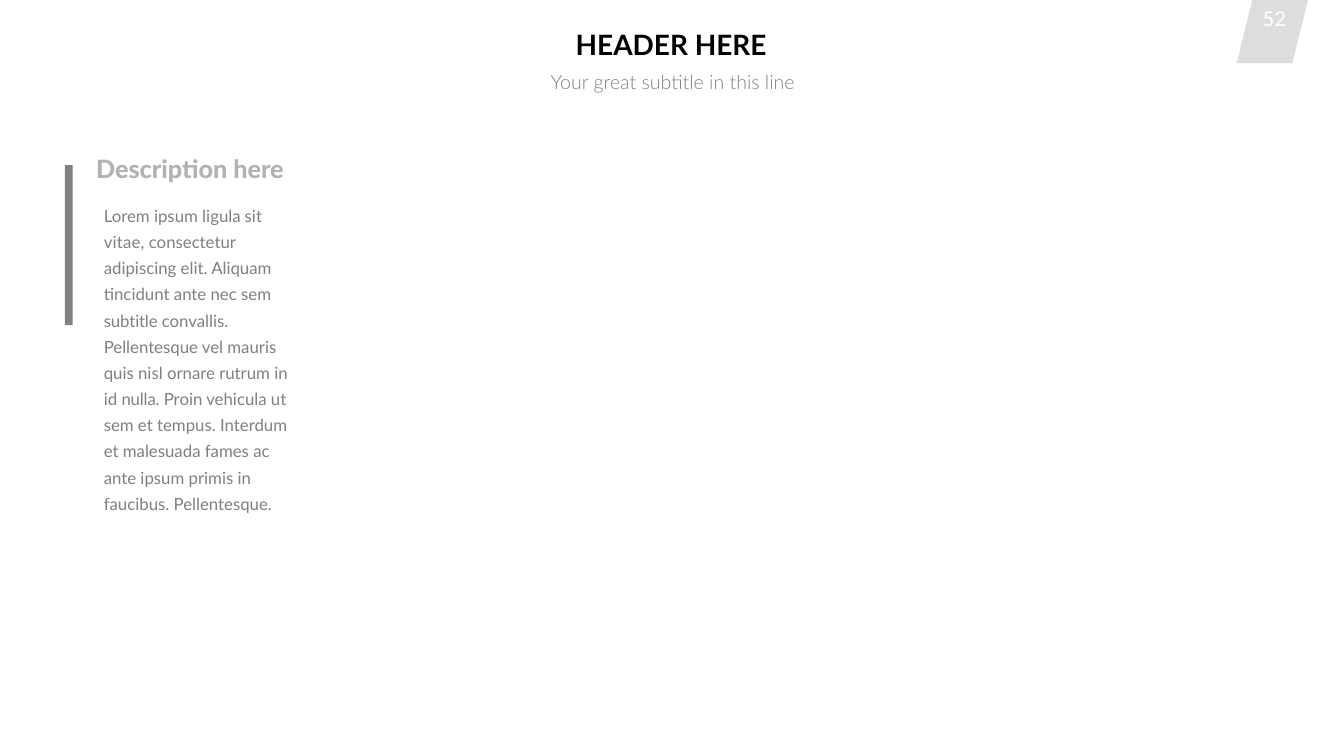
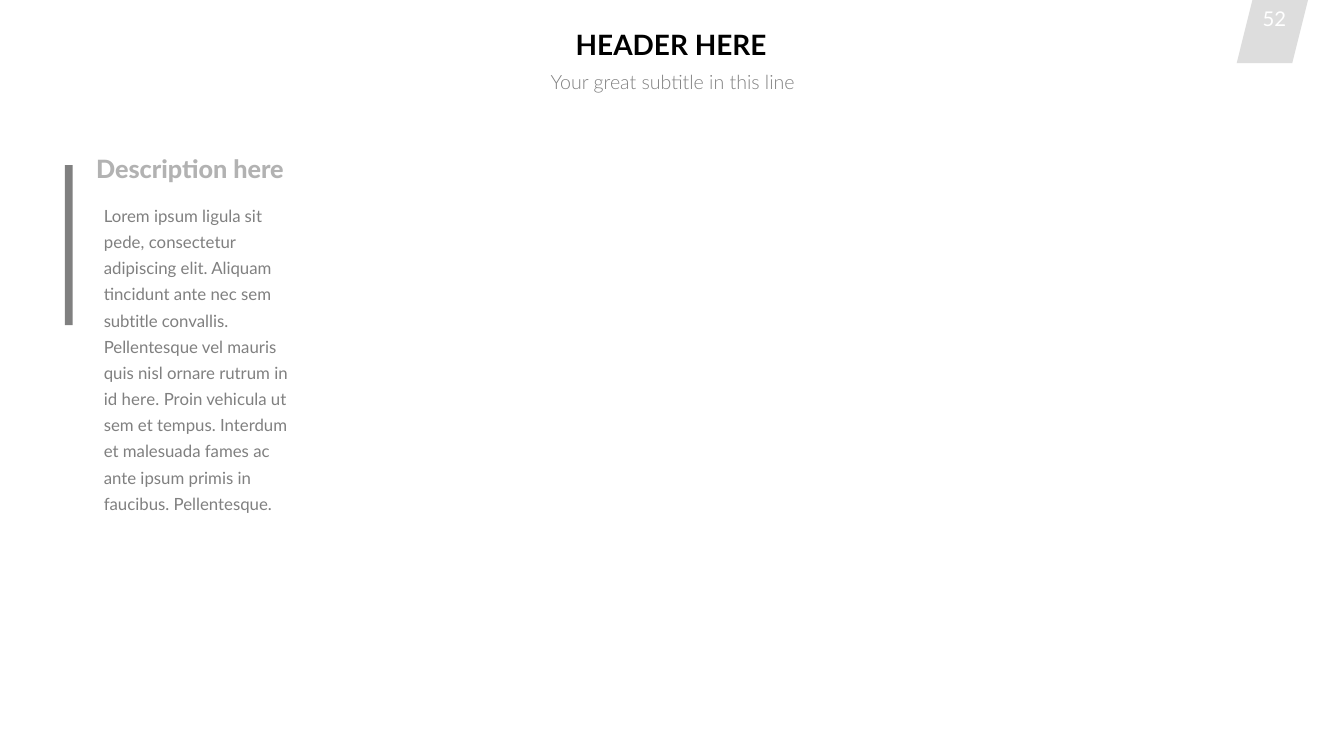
vitae: vitae -> pede
id nulla: nulla -> here
